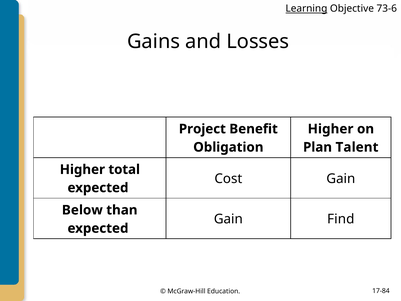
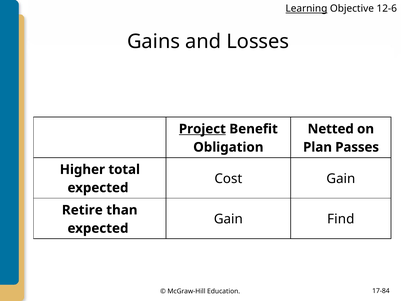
73-6: 73-6 -> 12-6
Project underline: none -> present
Higher at (331, 129): Higher -> Netted
Talent: Talent -> Passes
Below: Below -> Retire
